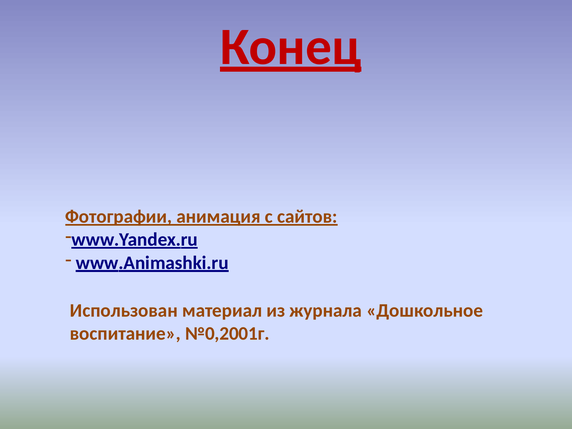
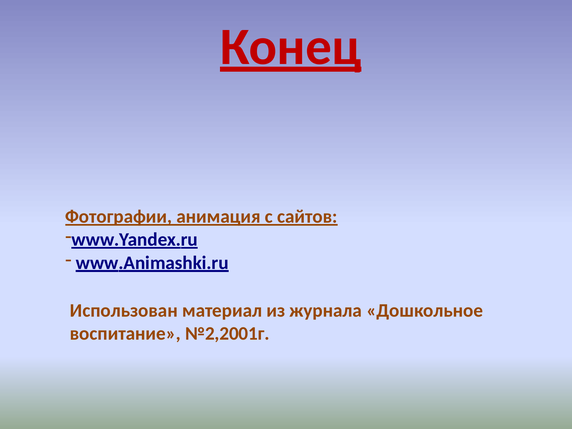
№0,2001г: №0,2001г -> №2,2001г
